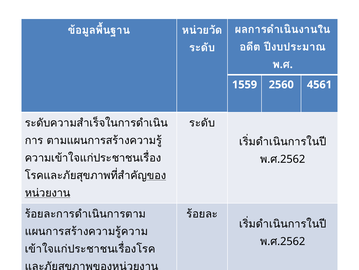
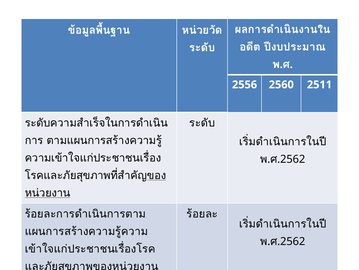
1559: 1559 -> 2556
4561: 4561 -> 2511
